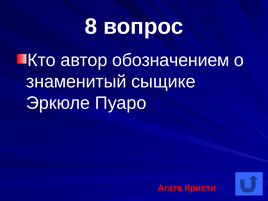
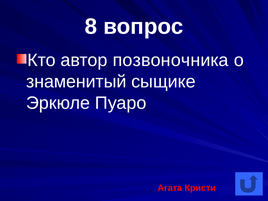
обозначением: обозначением -> позвоночника
